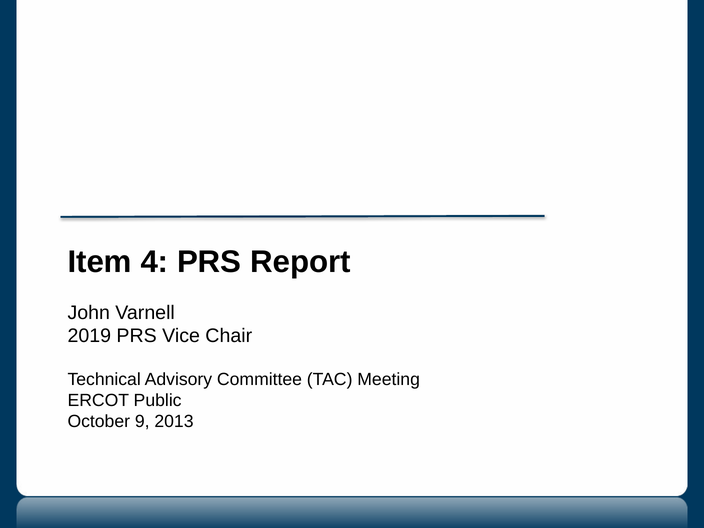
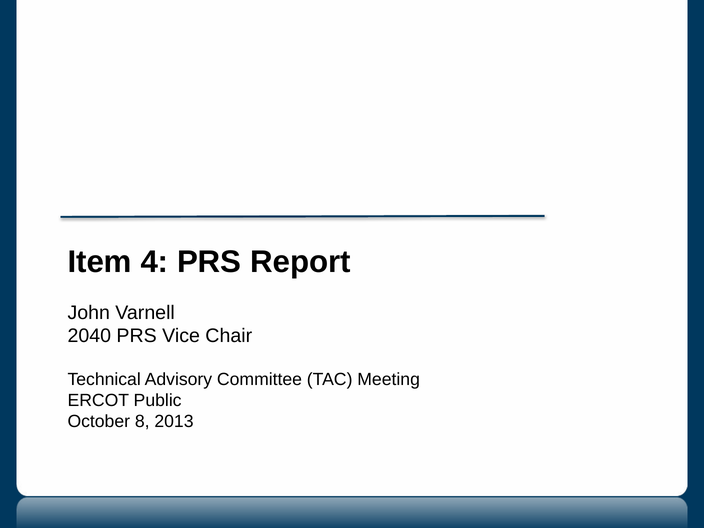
2019: 2019 -> 2040
9: 9 -> 8
